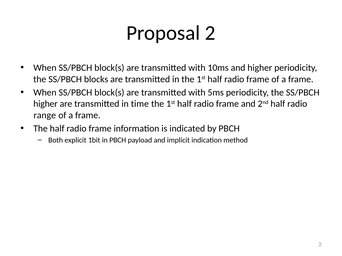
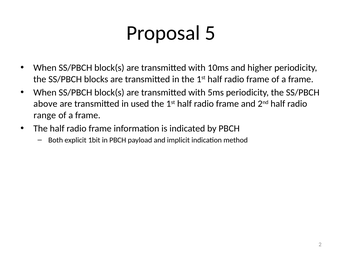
Proposal 2: 2 -> 5
higher at (45, 104): higher -> above
time: time -> used
